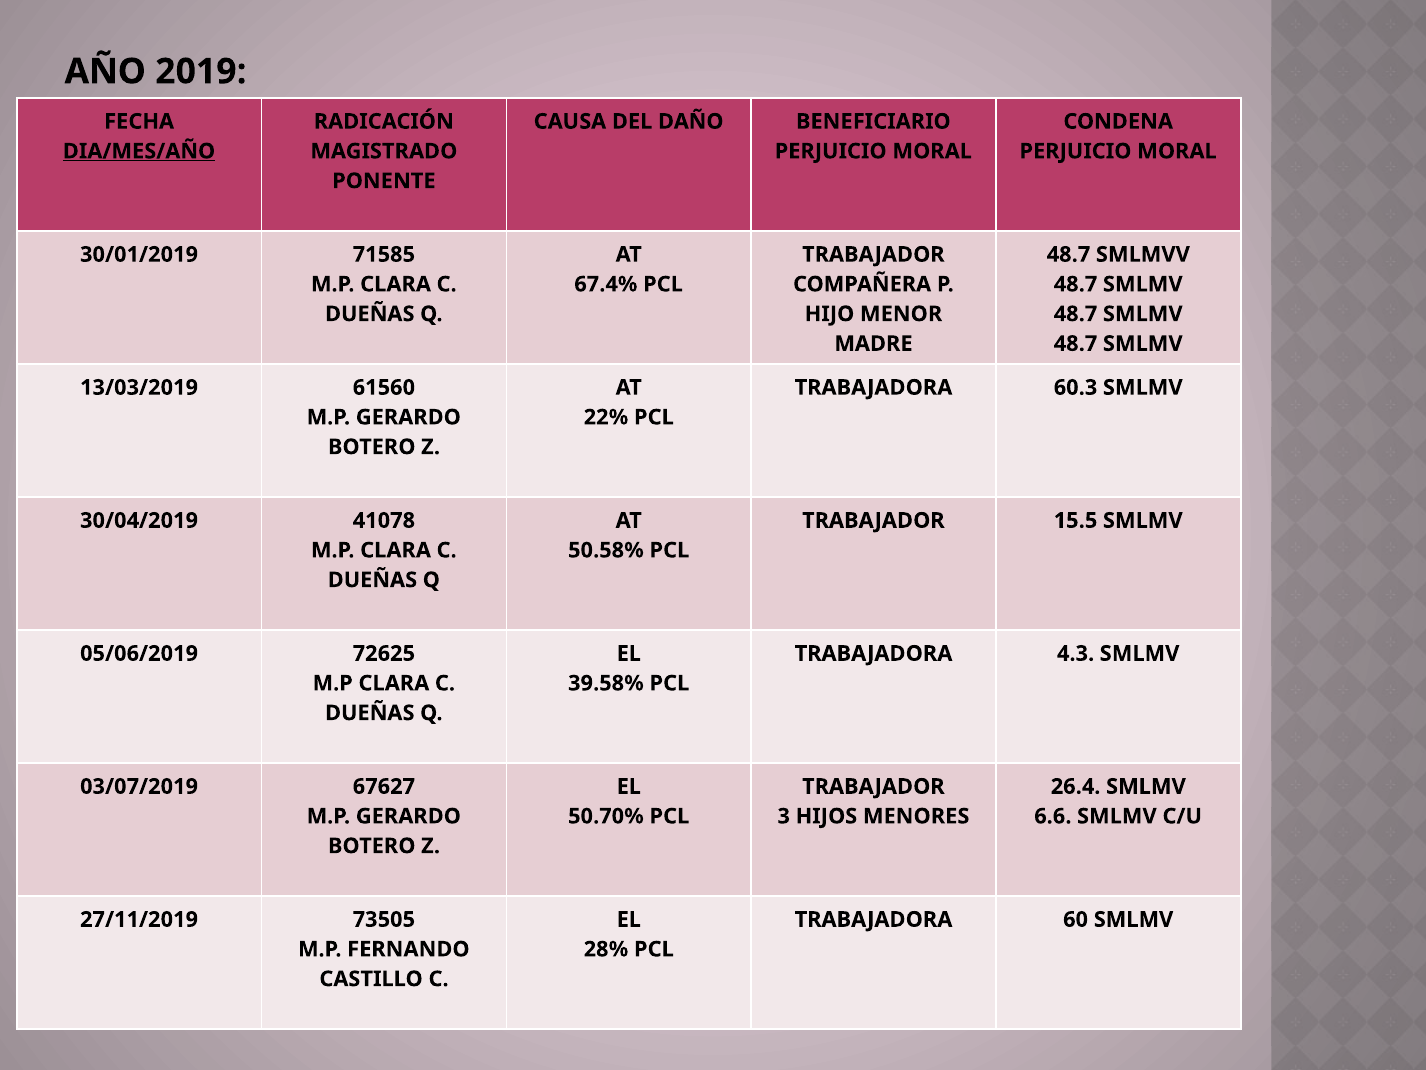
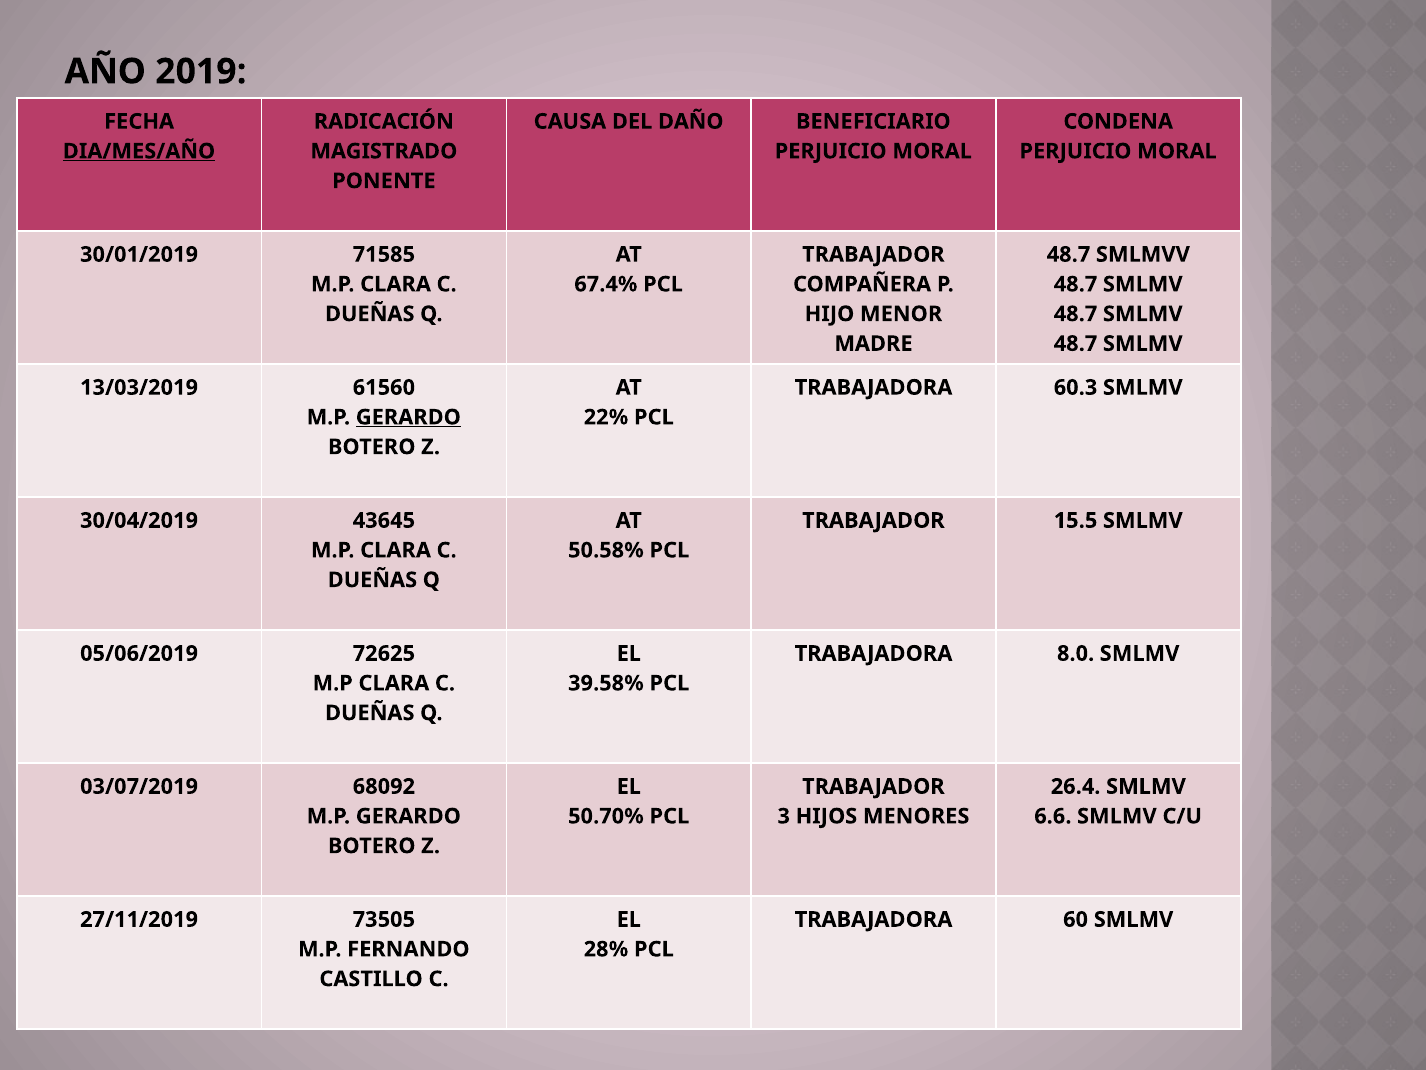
GERARDO at (408, 417) underline: none -> present
41078: 41078 -> 43645
4.3: 4.3 -> 8.0
67627: 67627 -> 68092
